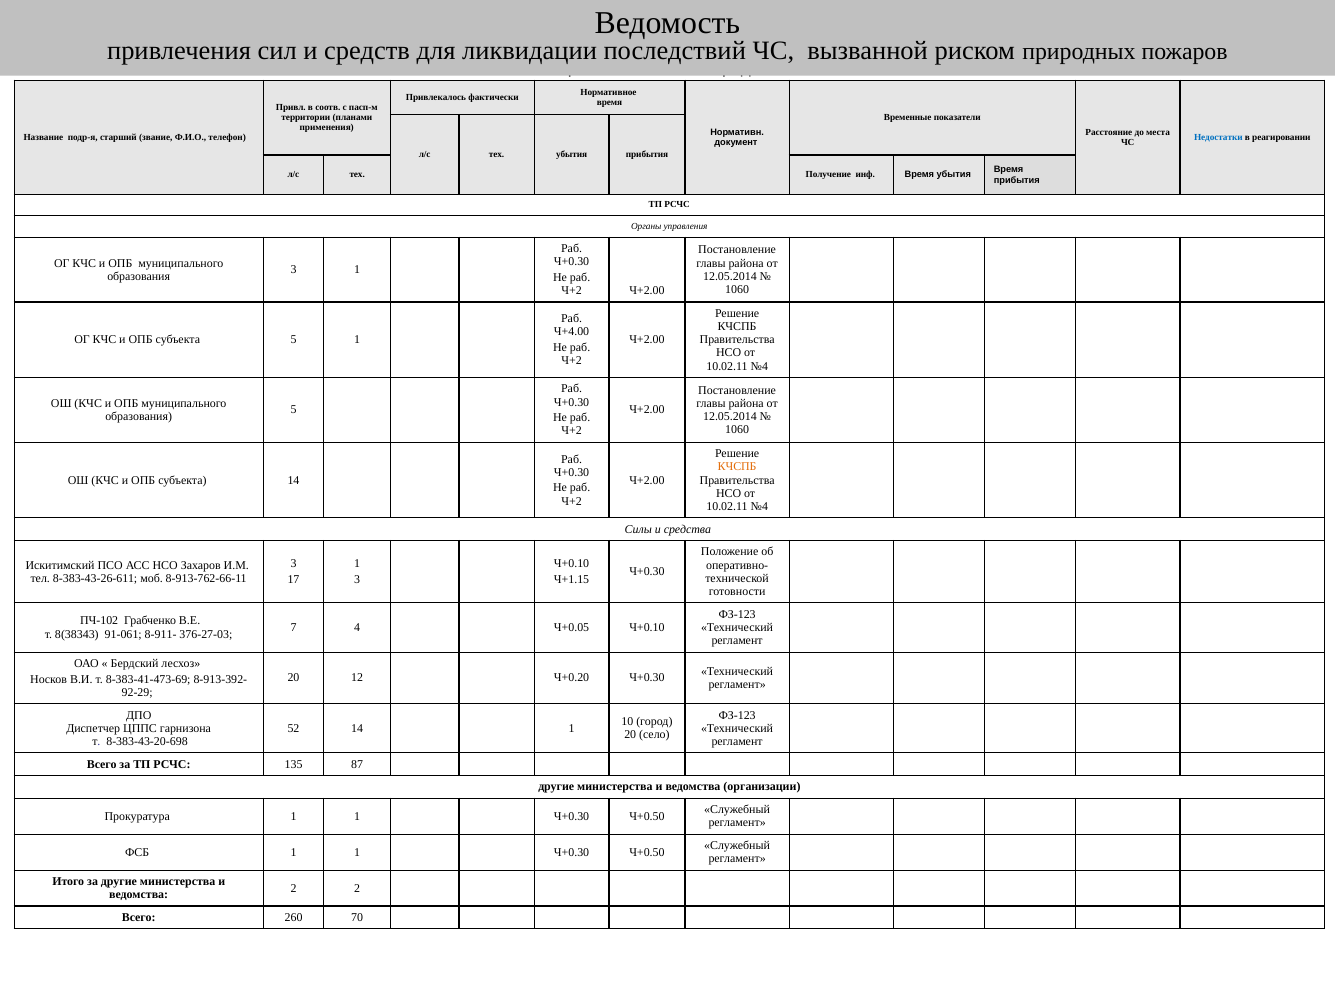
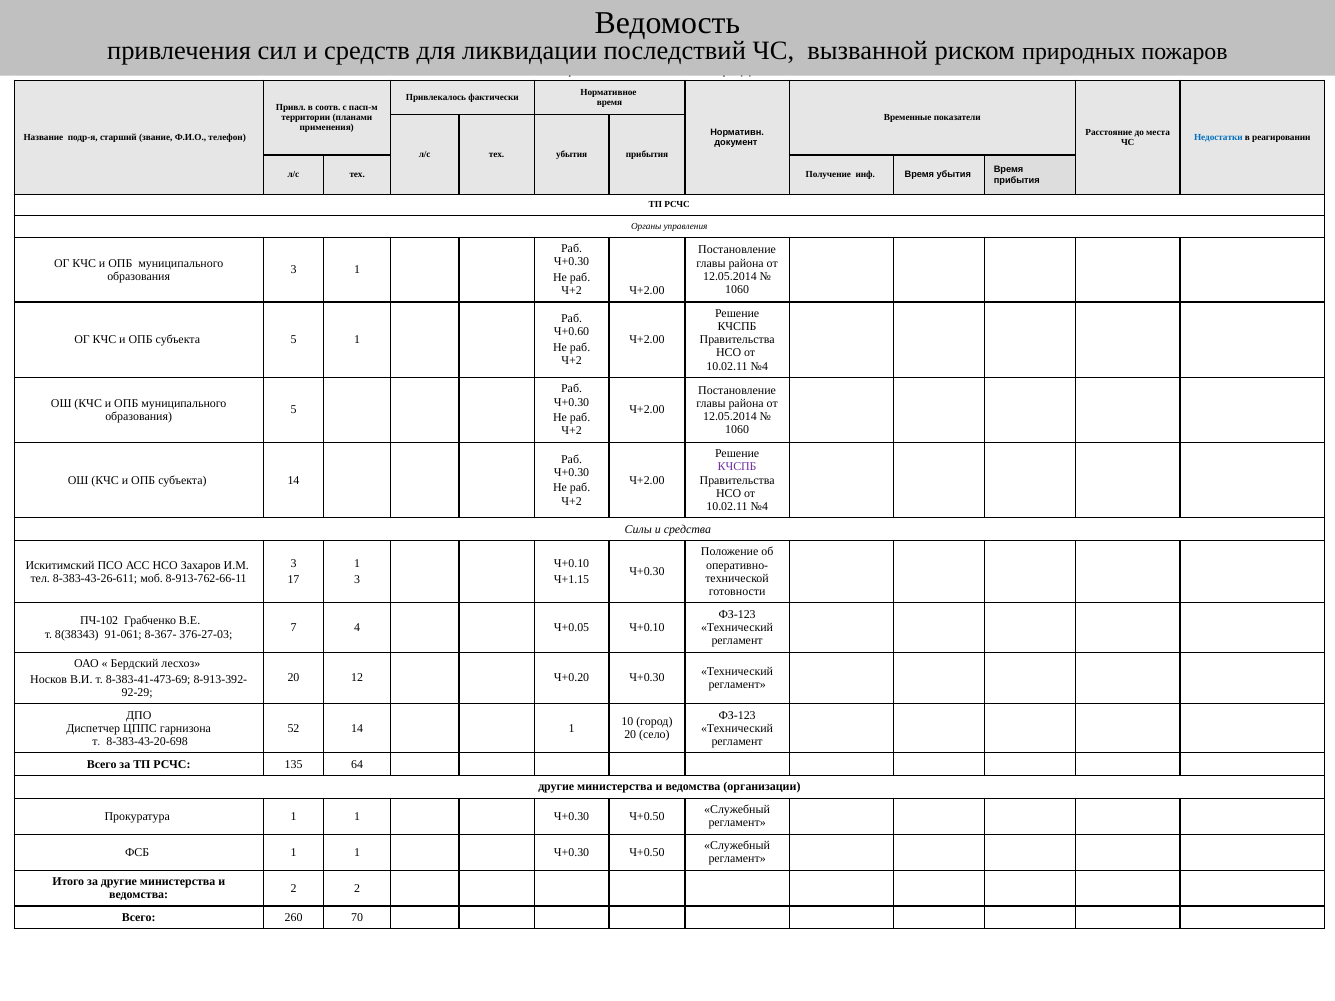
Ч+4.00: Ч+4.00 -> Ч+0.60
КЧСПБ at (737, 467) colour: orange -> purple
8-911-: 8-911- -> 8-367-
87: 87 -> 64
